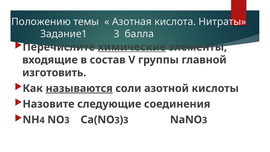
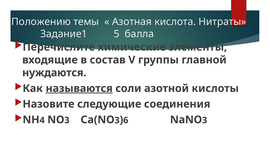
Задание1 3: 3 -> 5
химические underline: present -> none
изготовить: изготовить -> нуждаются
3 at (126, 120): 3 -> 6
